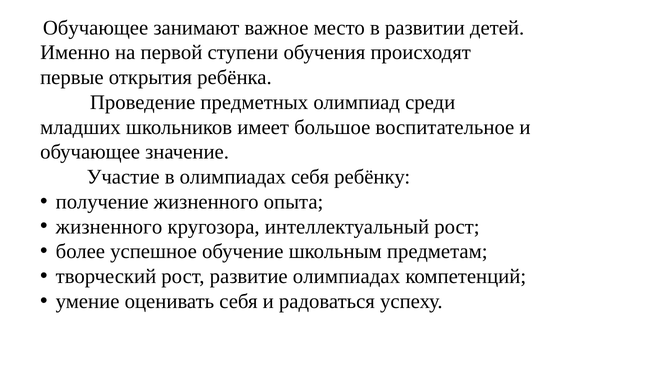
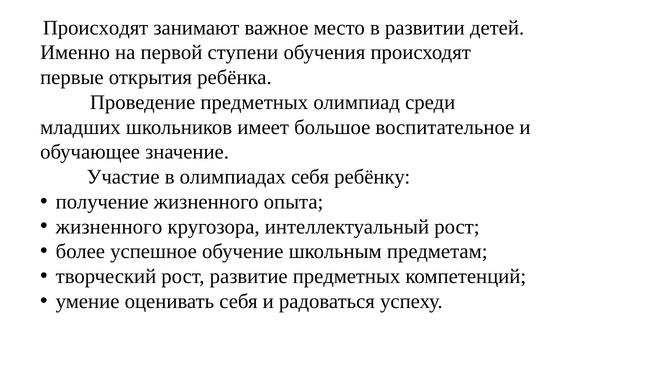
Обучающее at (96, 28): Обучающее -> Происходят
развитие олимпиадах: олимпиадах -> предметных
